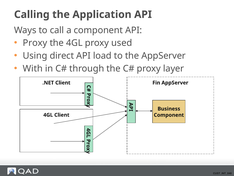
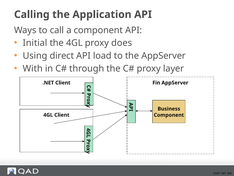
Proxy at (35, 43): Proxy -> Initial
used: used -> does
